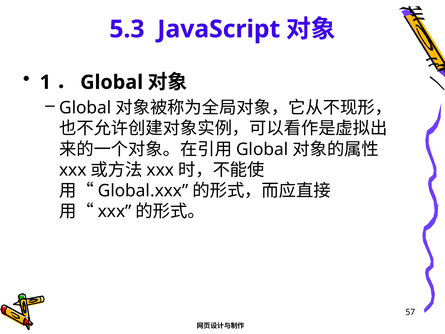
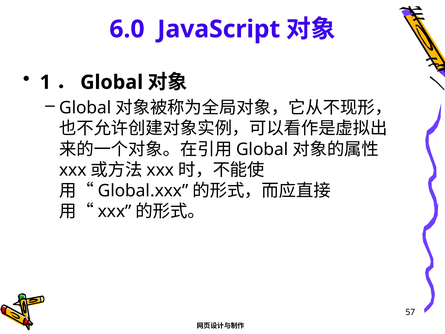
5.3: 5.3 -> 6.0
